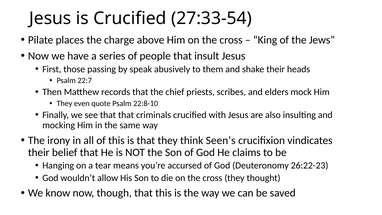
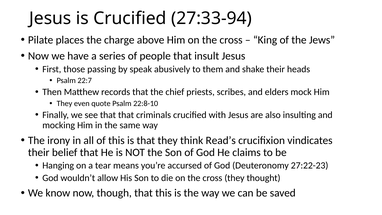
27:33-54: 27:33-54 -> 27:33-94
Seen’s: Seen’s -> Read’s
26:22-23: 26:22-23 -> 27:22-23
